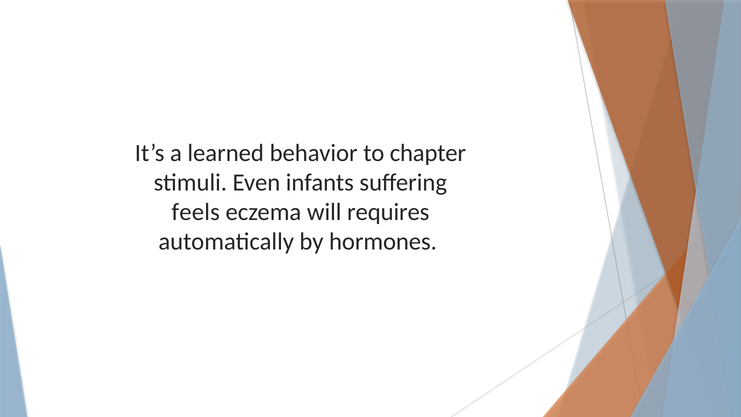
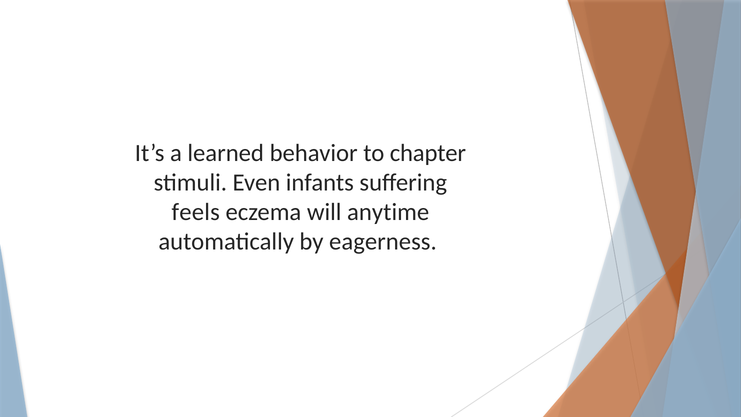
requires: requires -> anytime
hormones: hormones -> eagerness
